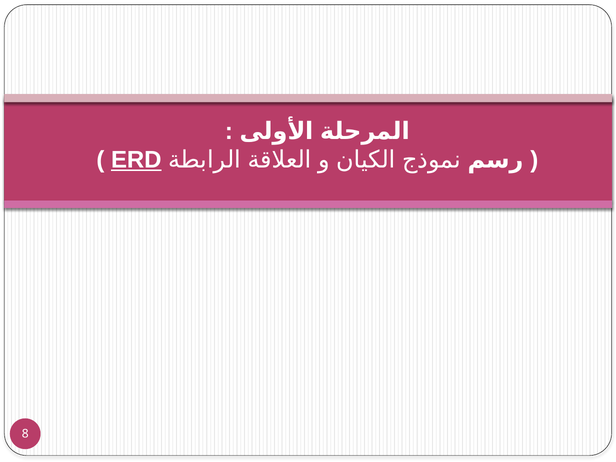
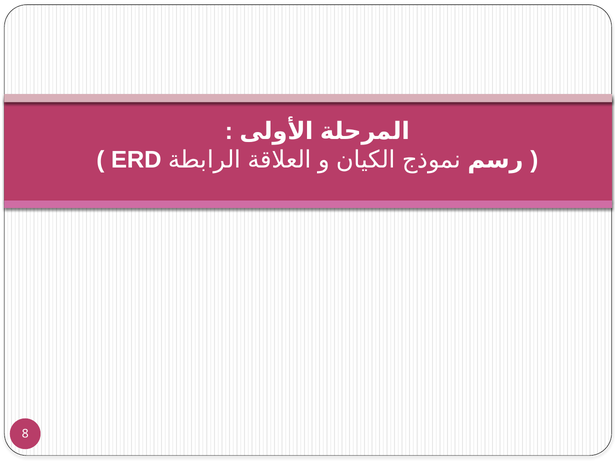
ERD underline: present -> none
